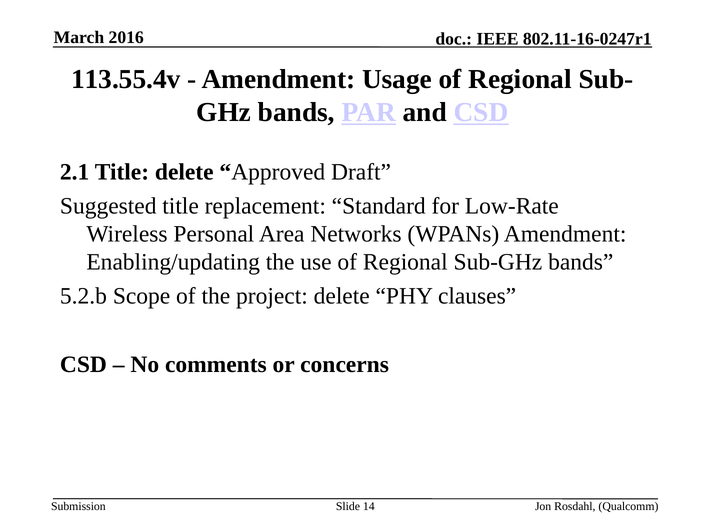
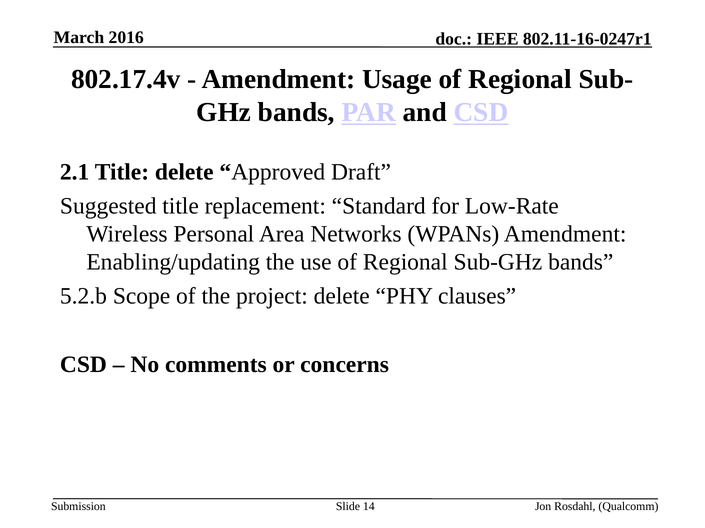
113.55.4v: 113.55.4v -> 802.17.4v
